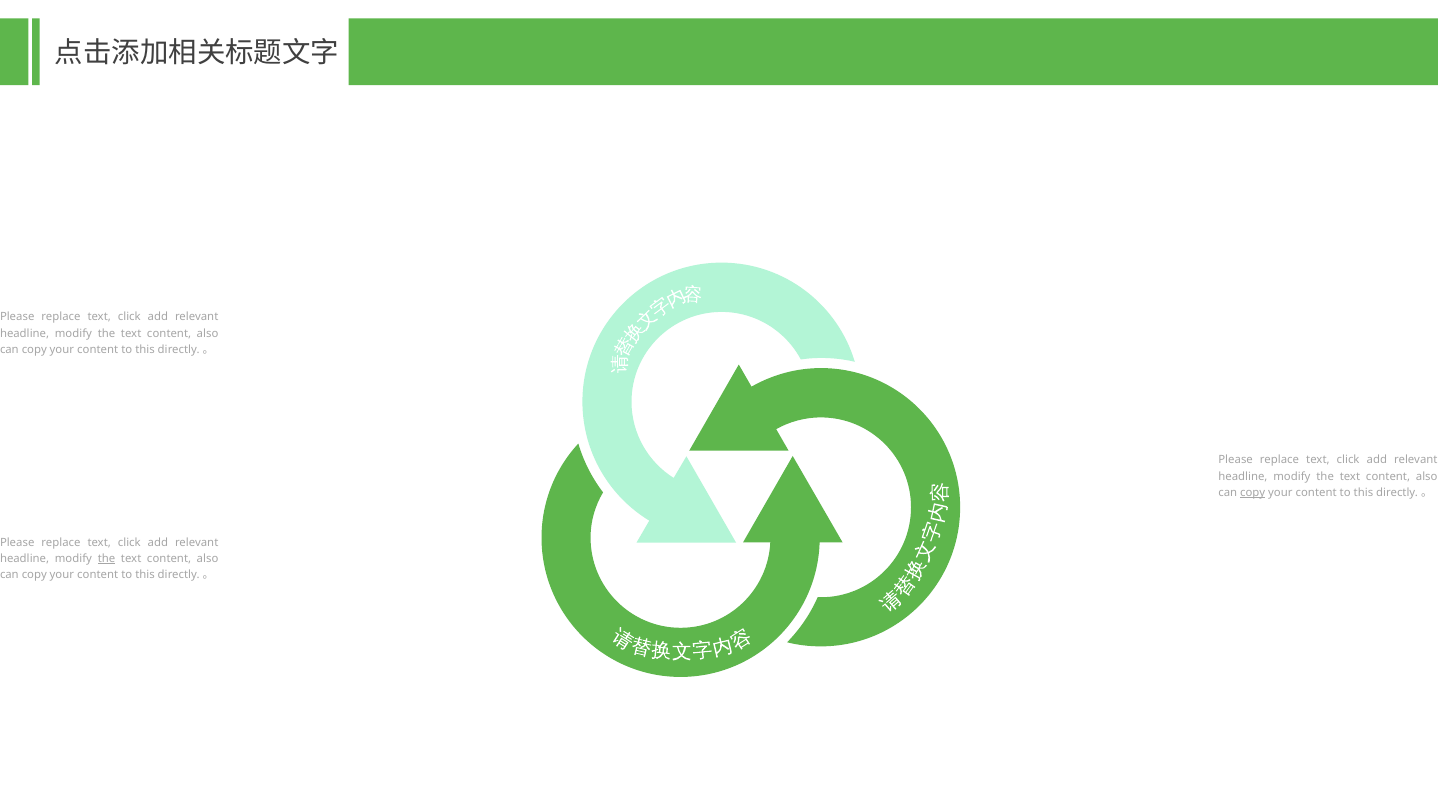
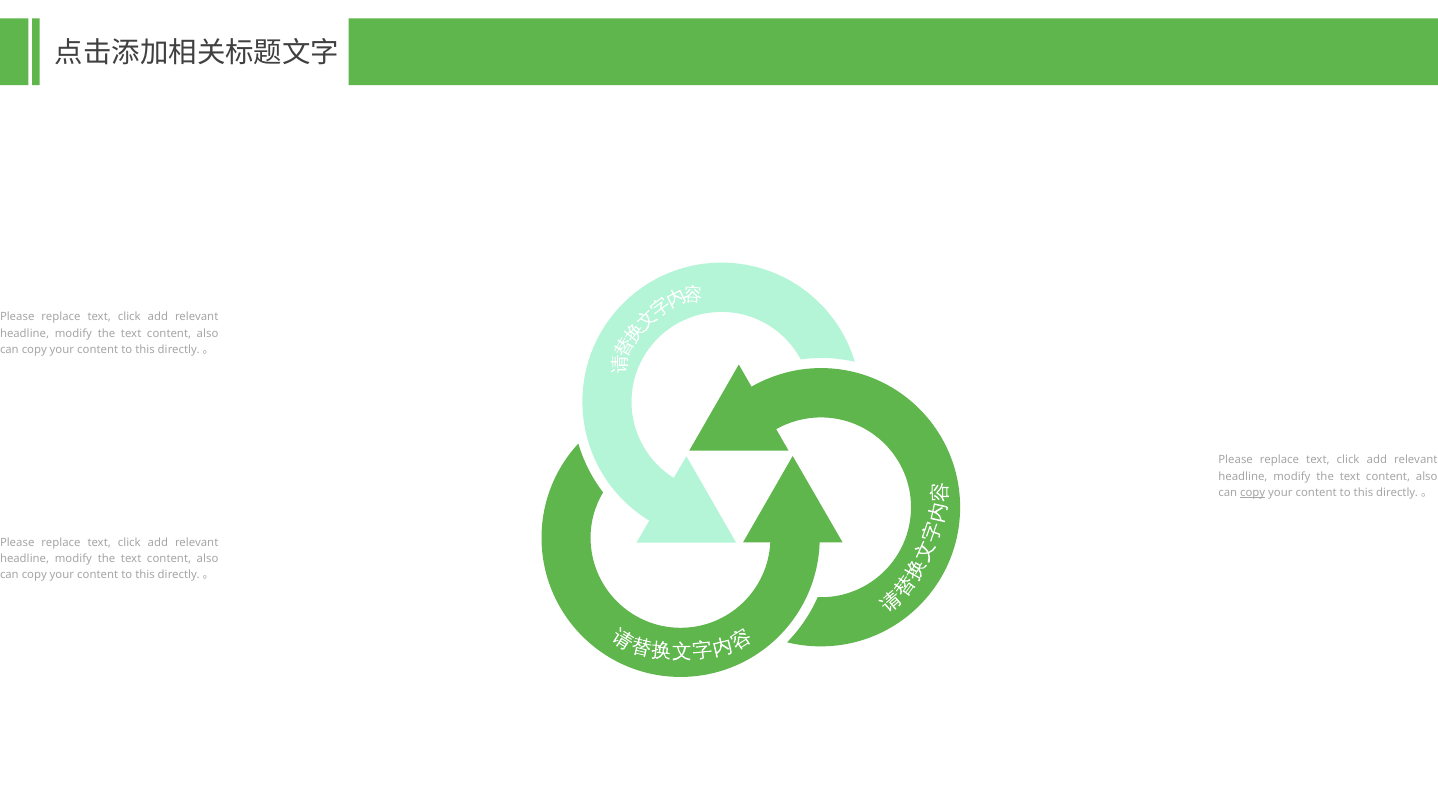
the at (107, 559) underline: present -> none
